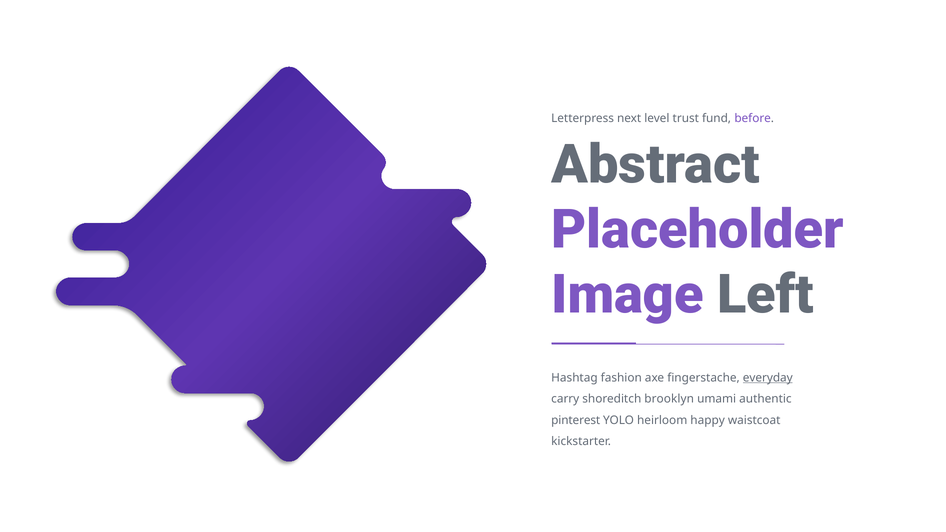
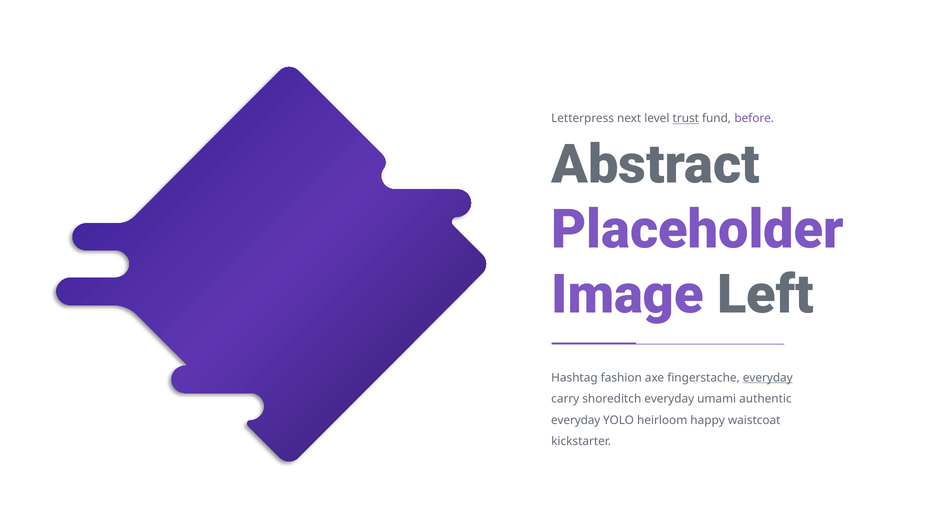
trust underline: none -> present
shoreditch brooklyn: brooklyn -> everyday
pinterest at (576, 420): pinterest -> everyday
